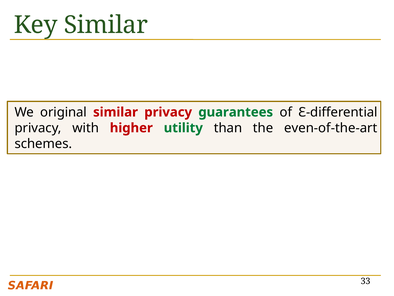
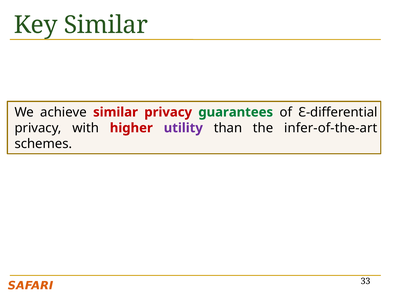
original: original -> achieve
utility colour: green -> purple
even-of-the-art: even-of-the-art -> infer-of-the-art
